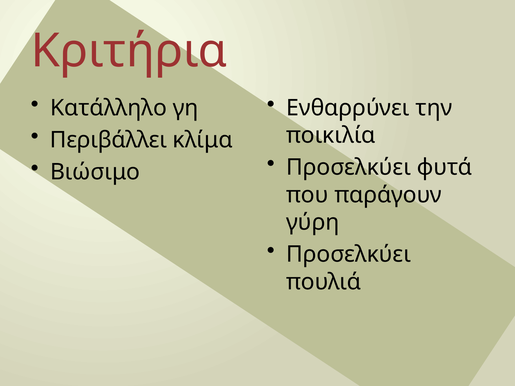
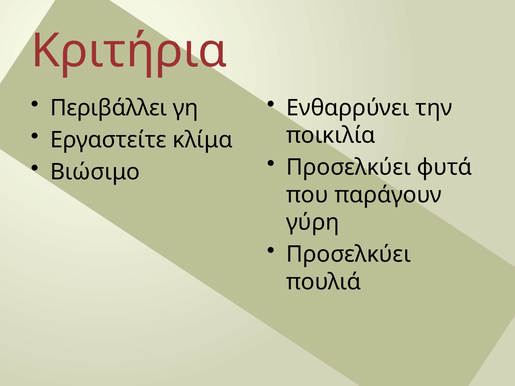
Κατάλληλο: Κατάλληλο -> Περιβάλλει
Περιβάλλει: Περιβάλλει -> Εργαστείτε
